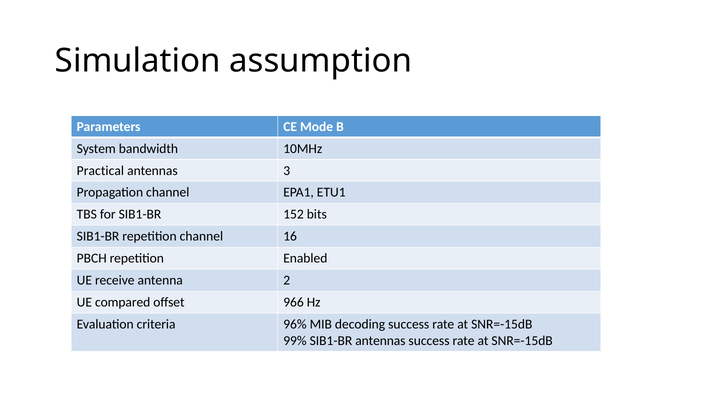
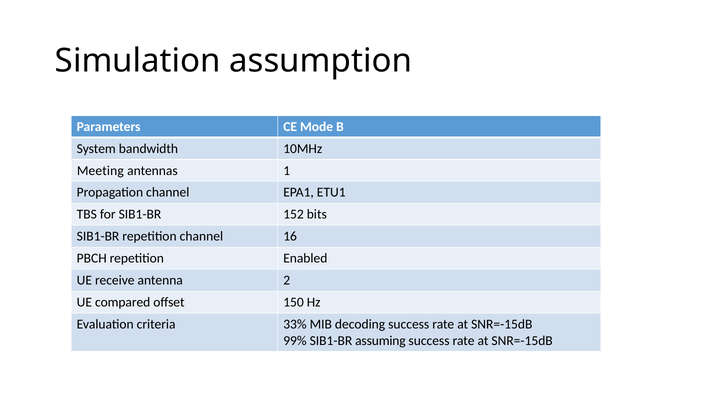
Practical: Practical -> Meeting
3: 3 -> 1
966: 966 -> 150
96%: 96% -> 33%
SIB1-BR antennas: antennas -> assuming
